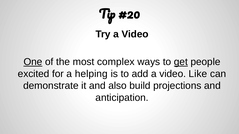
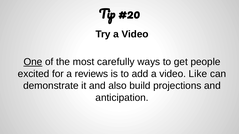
complex: complex -> carefully
get underline: present -> none
helping: helping -> reviews
